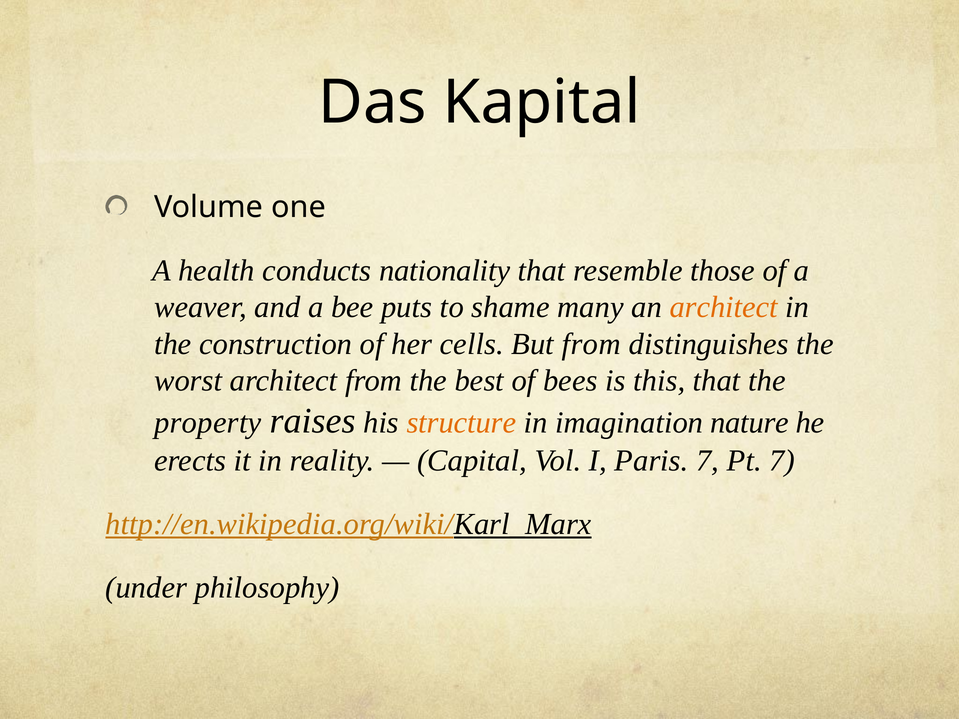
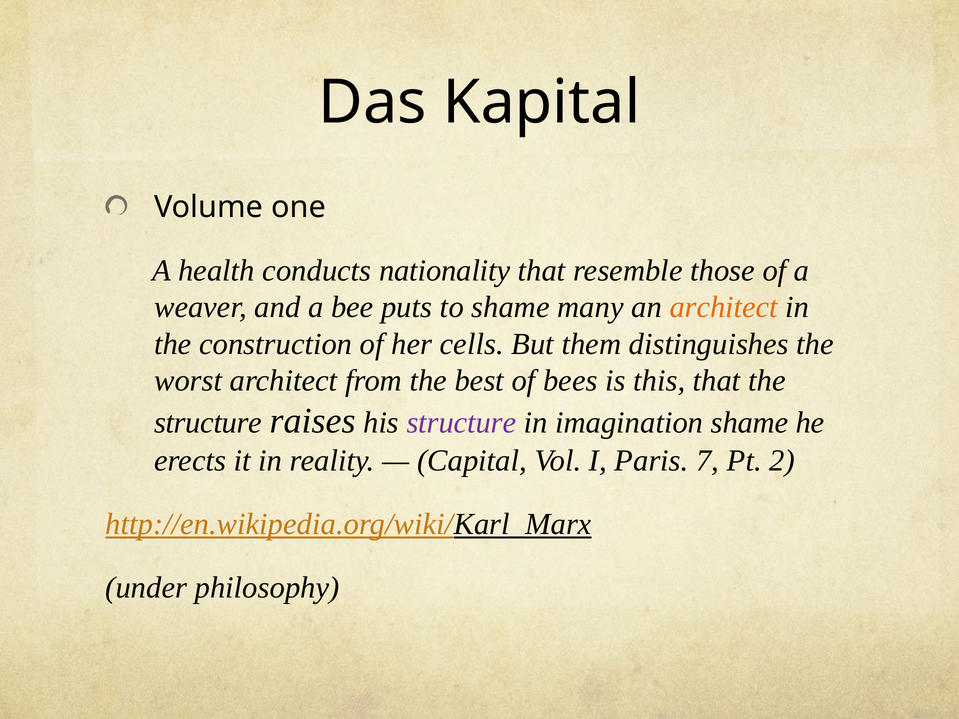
But from: from -> them
property at (208, 423): property -> structure
structure at (461, 423) colour: orange -> purple
imagination nature: nature -> shame
Pt 7: 7 -> 2
